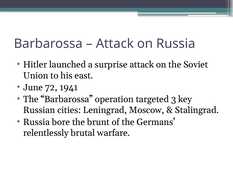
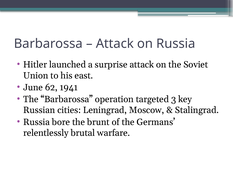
72: 72 -> 62
